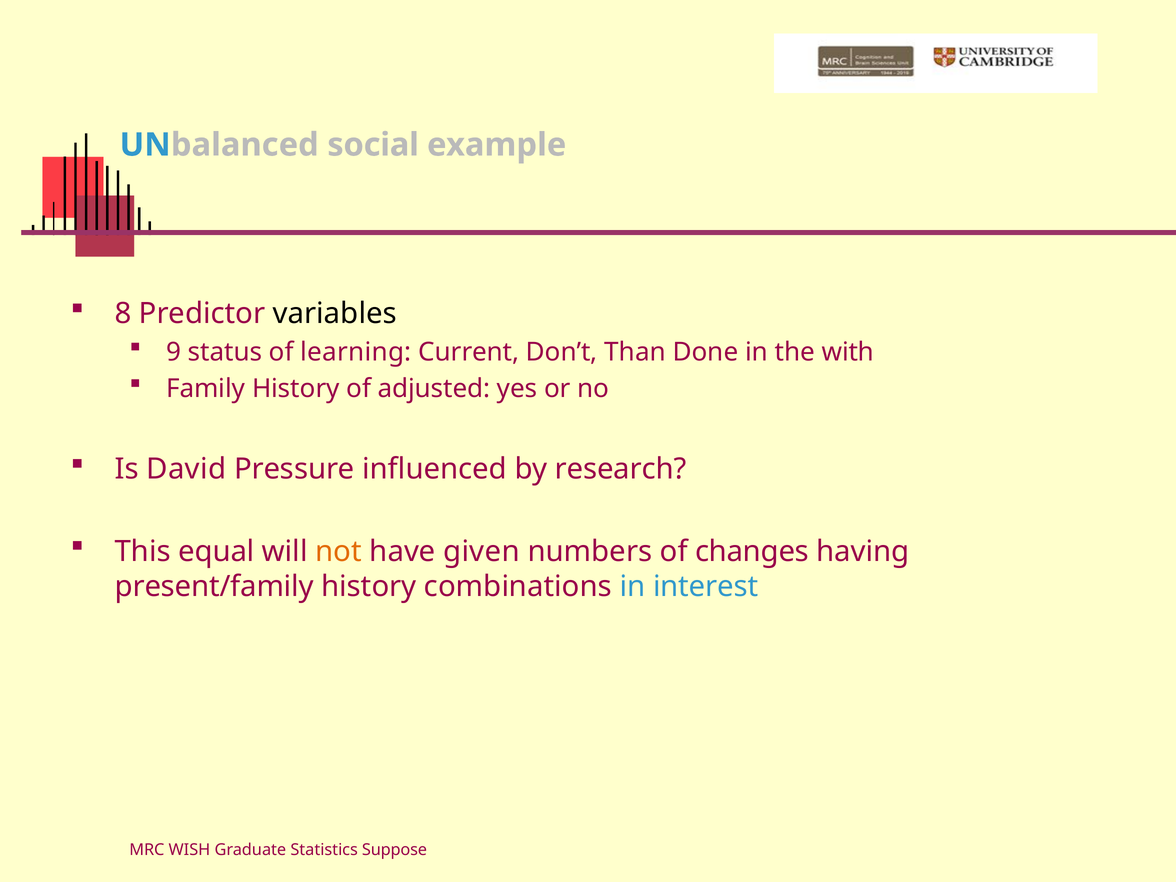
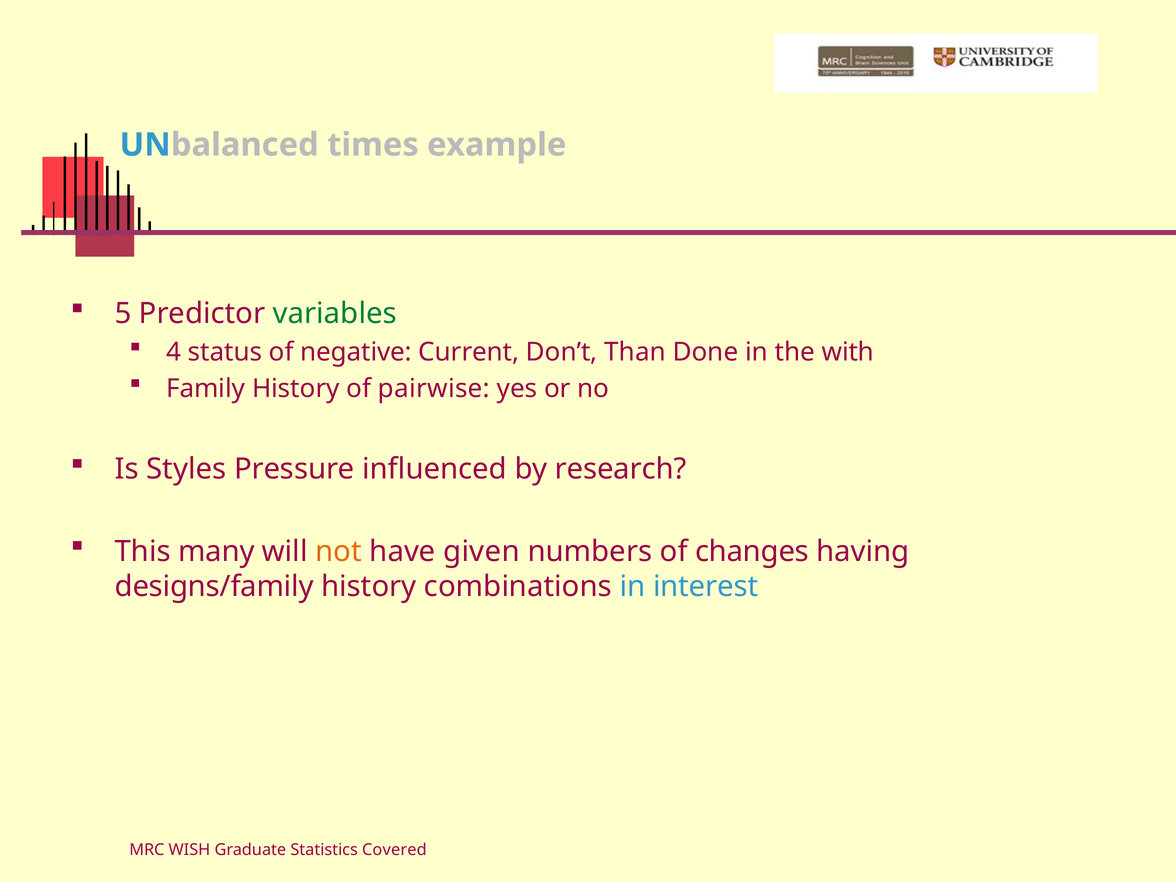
social: social -> times
8: 8 -> 5
variables colour: black -> green
9: 9 -> 4
learning: learning -> negative
adjusted: adjusted -> pairwise
David: David -> Styles
equal: equal -> many
present/family: present/family -> designs/family
Suppose: Suppose -> Covered
